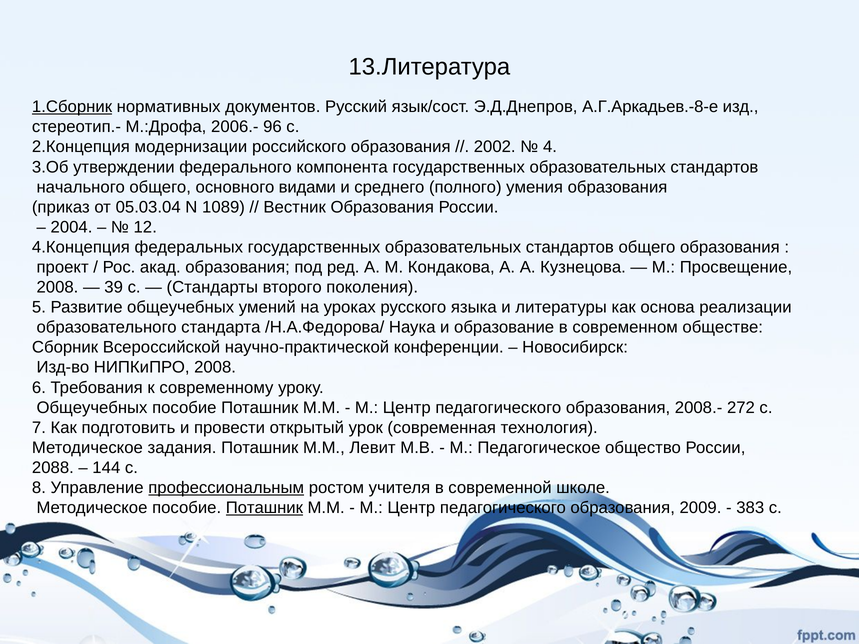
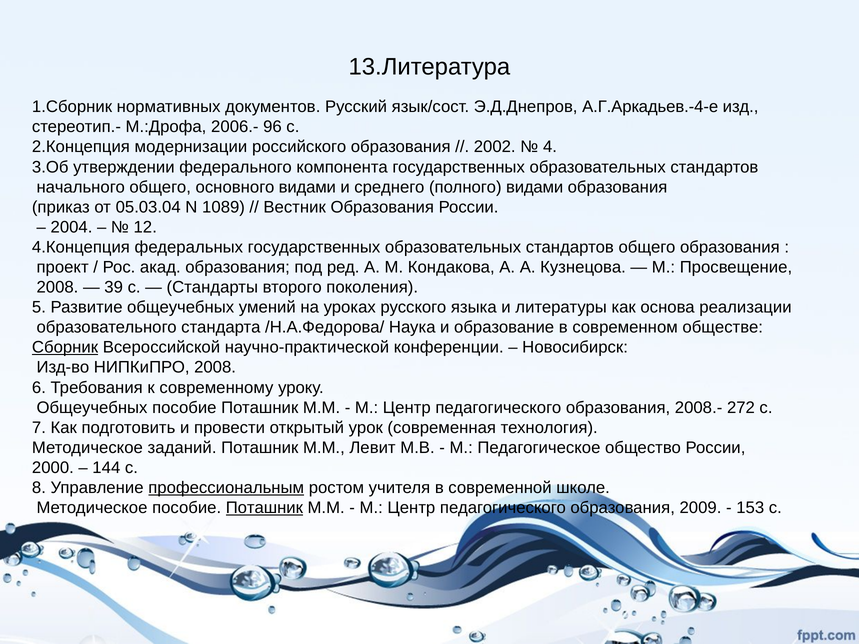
1.Сборник underline: present -> none
А.Г.Аркадьев.-8-е: А.Г.Аркадьев.-8-е -> А.Г.Аркадьев.-4-е
полного умения: умения -> видами
Сборник underline: none -> present
задания: задания -> заданий
2088: 2088 -> 2000
383: 383 -> 153
